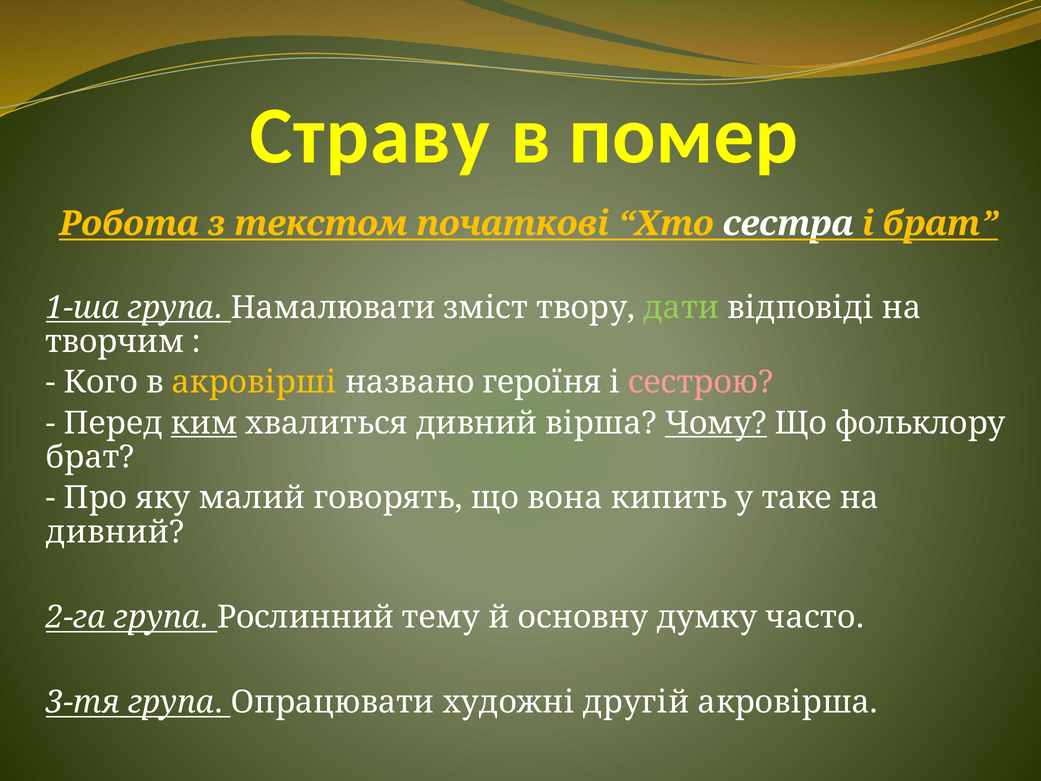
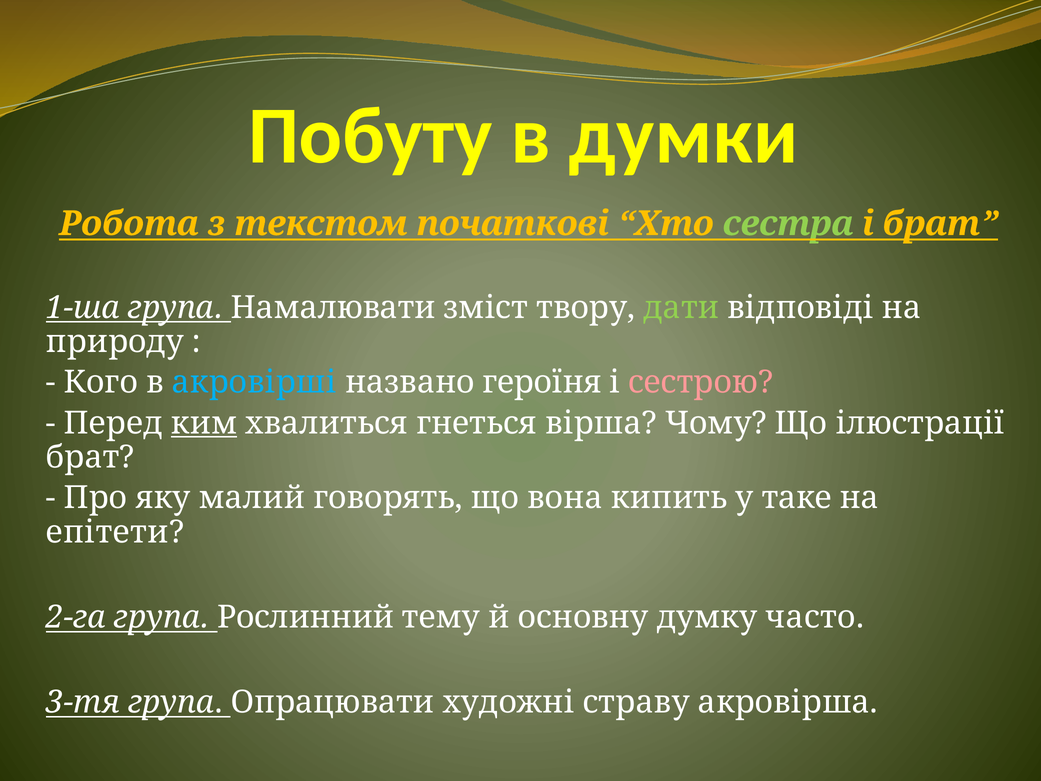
Страву: Страву -> Побуту
помер: помер -> думки
сестра colour: white -> light green
творчим: творчим -> природу
акровірші colour: yellow -> light blue
хвалиться дивний: дивний -> гнеться
Чому underline: present -> none
фольклору: фольклору -> ілюстрації
дивний at (115, 532): дивний -> епітети
другій: другій -> страву
